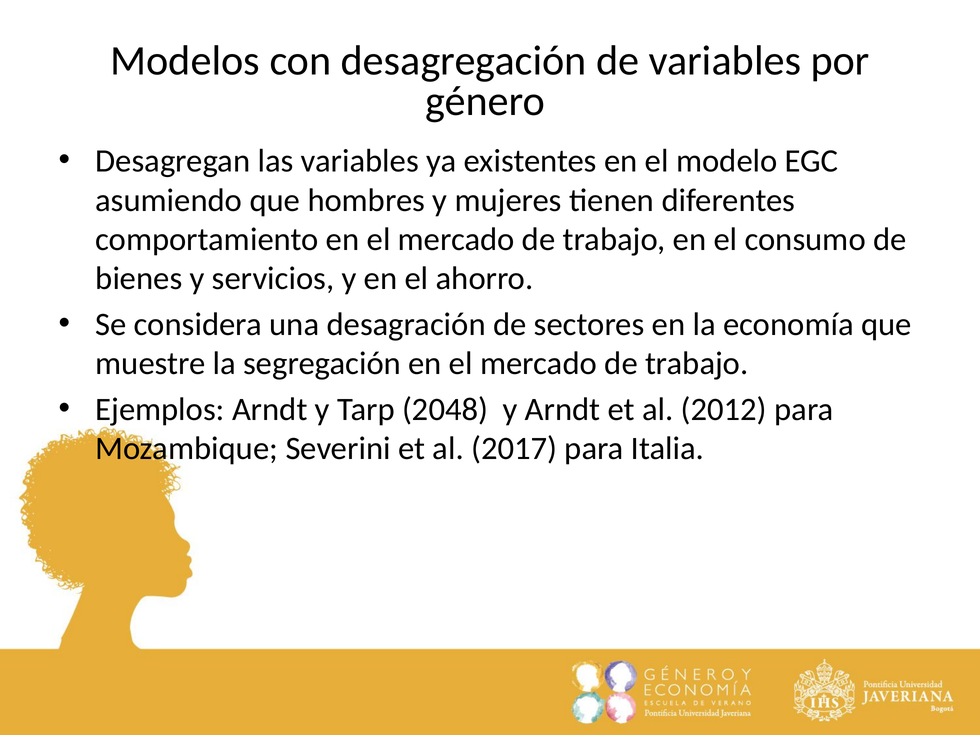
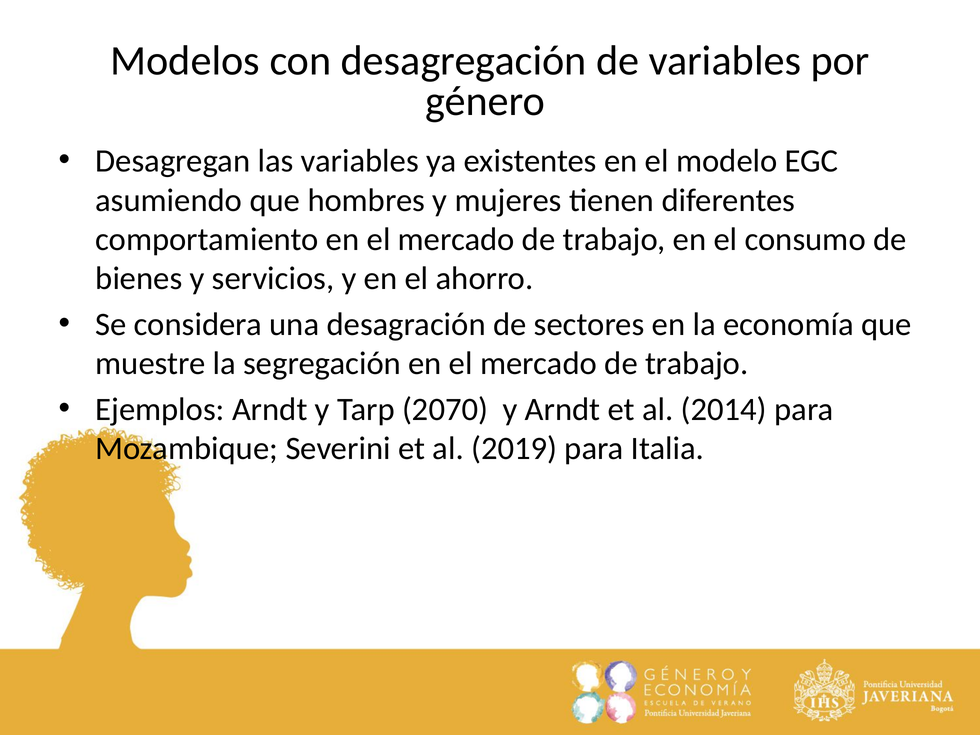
2048: 2048 -> 2070
2012: 2012 -> 2014
2017: 2017 -> 2019
